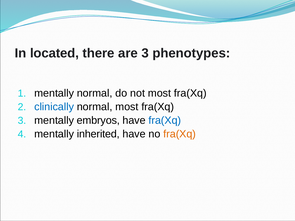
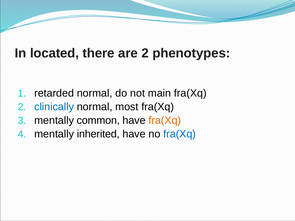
are 3: 3 -> 2
mentally at (54, 93): mentally -> retarded
not most: most -> main
embryos: embryos -> common
fra(Xq at (165, 121) colour: blue -> orange
fra(Xq at (180, 134) colour: orange -> blue
